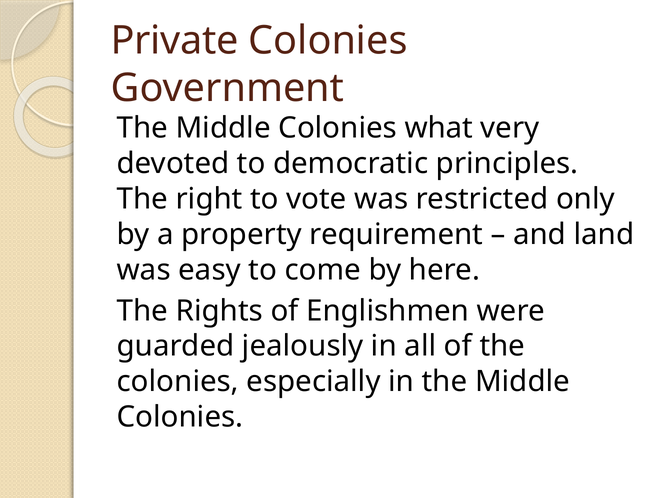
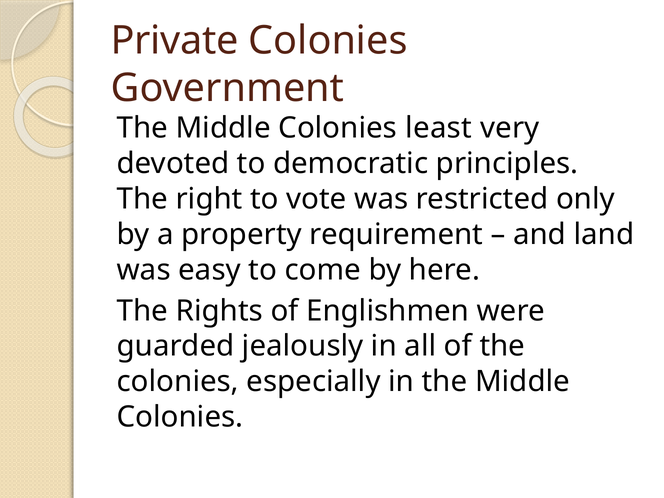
what: what -> least
